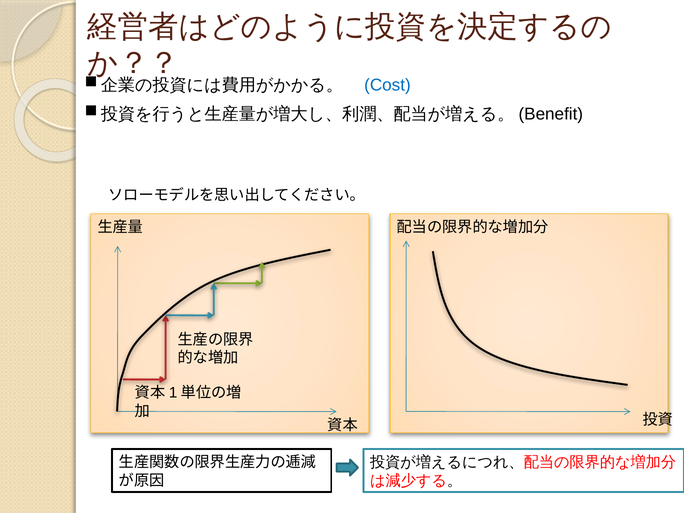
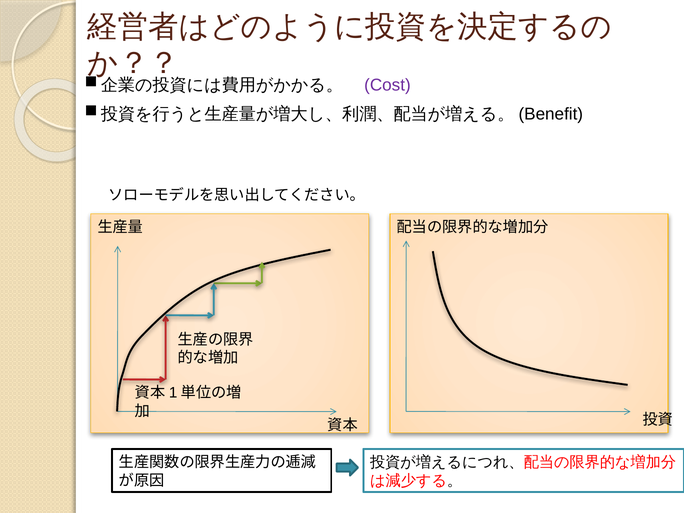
Cost colour: blue -> purple
